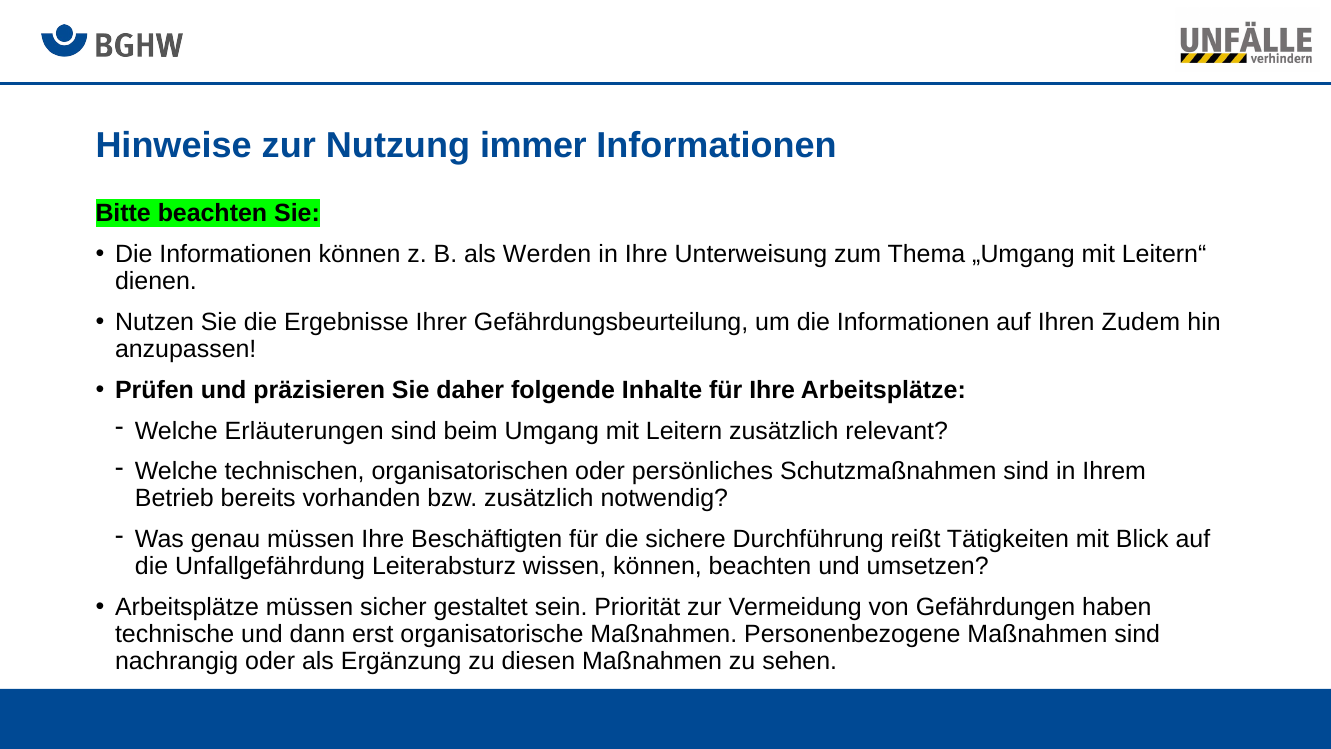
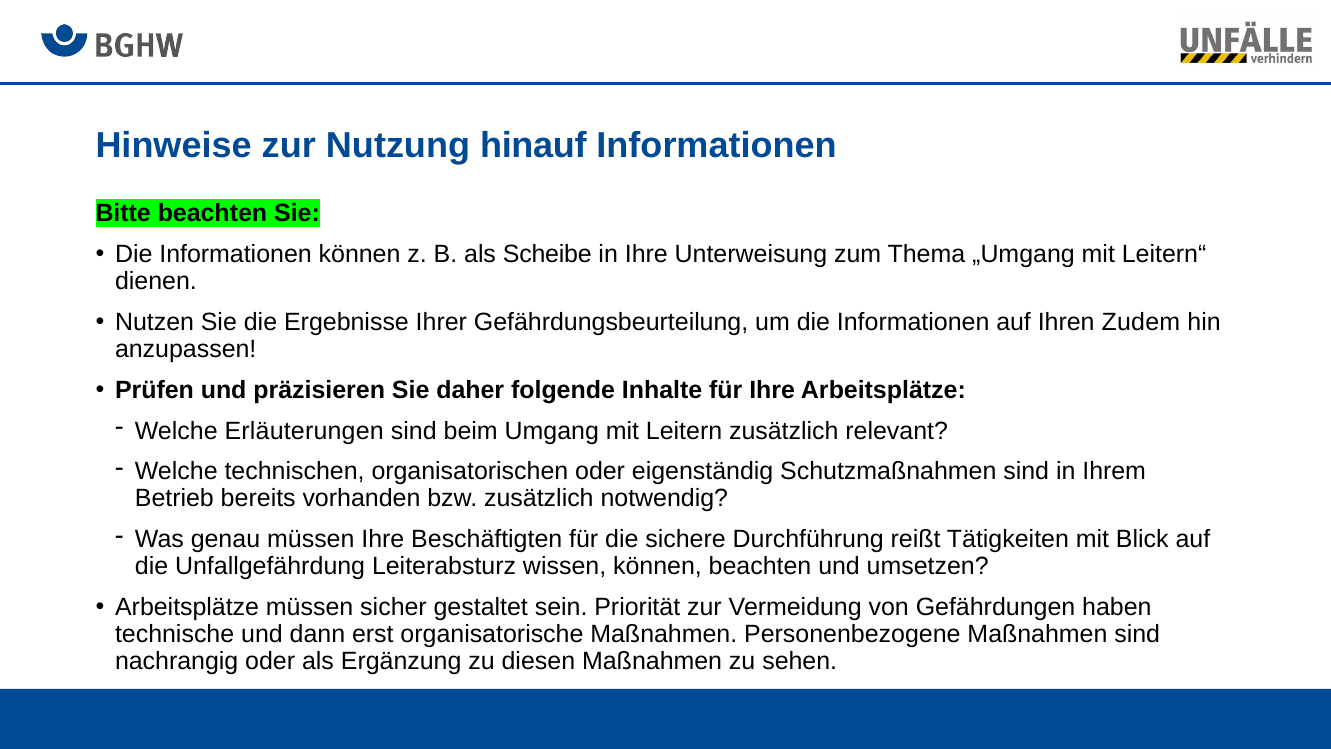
immer: immer -> hinauf
Werden: Werden -> Scheibe
persönliches: persönliches -> eigenständig
